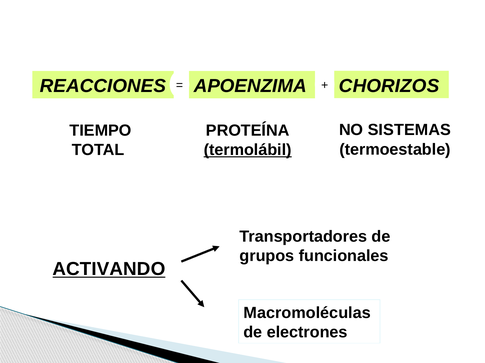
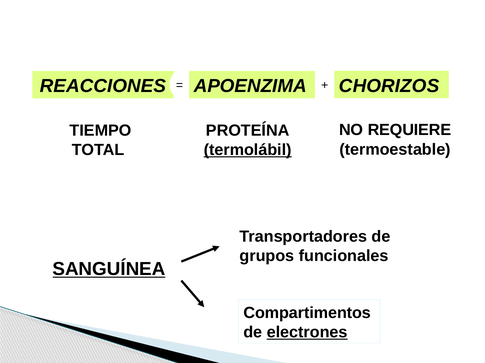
SISTEMAS: SISTEMAS -> REQUIERE
ACTIVANDO: ACTIVANDO -> SANGUÍNEA
Macromoléculas: Macromoléculas -> Compartimentos
electrones underline: none -> present
